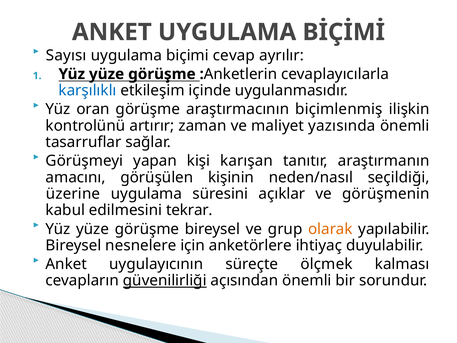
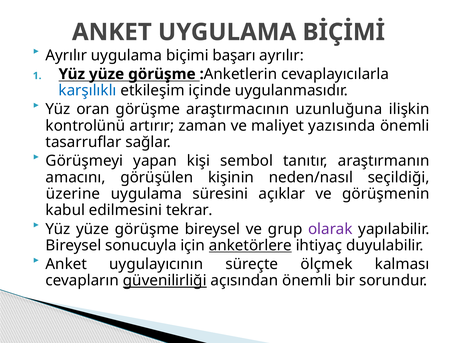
Sayısı at (66, 55): Sayısı -> Ayrılır
cevap: cevap -> başarı
biçimlenmiş: biçimlenmiş -> uzunluğuna
karışan: karışan -> sembol
olarak colour: orange -> purple
nesnelere: nesnelere -> sonucuyla
anketörlere underline: none -> present
